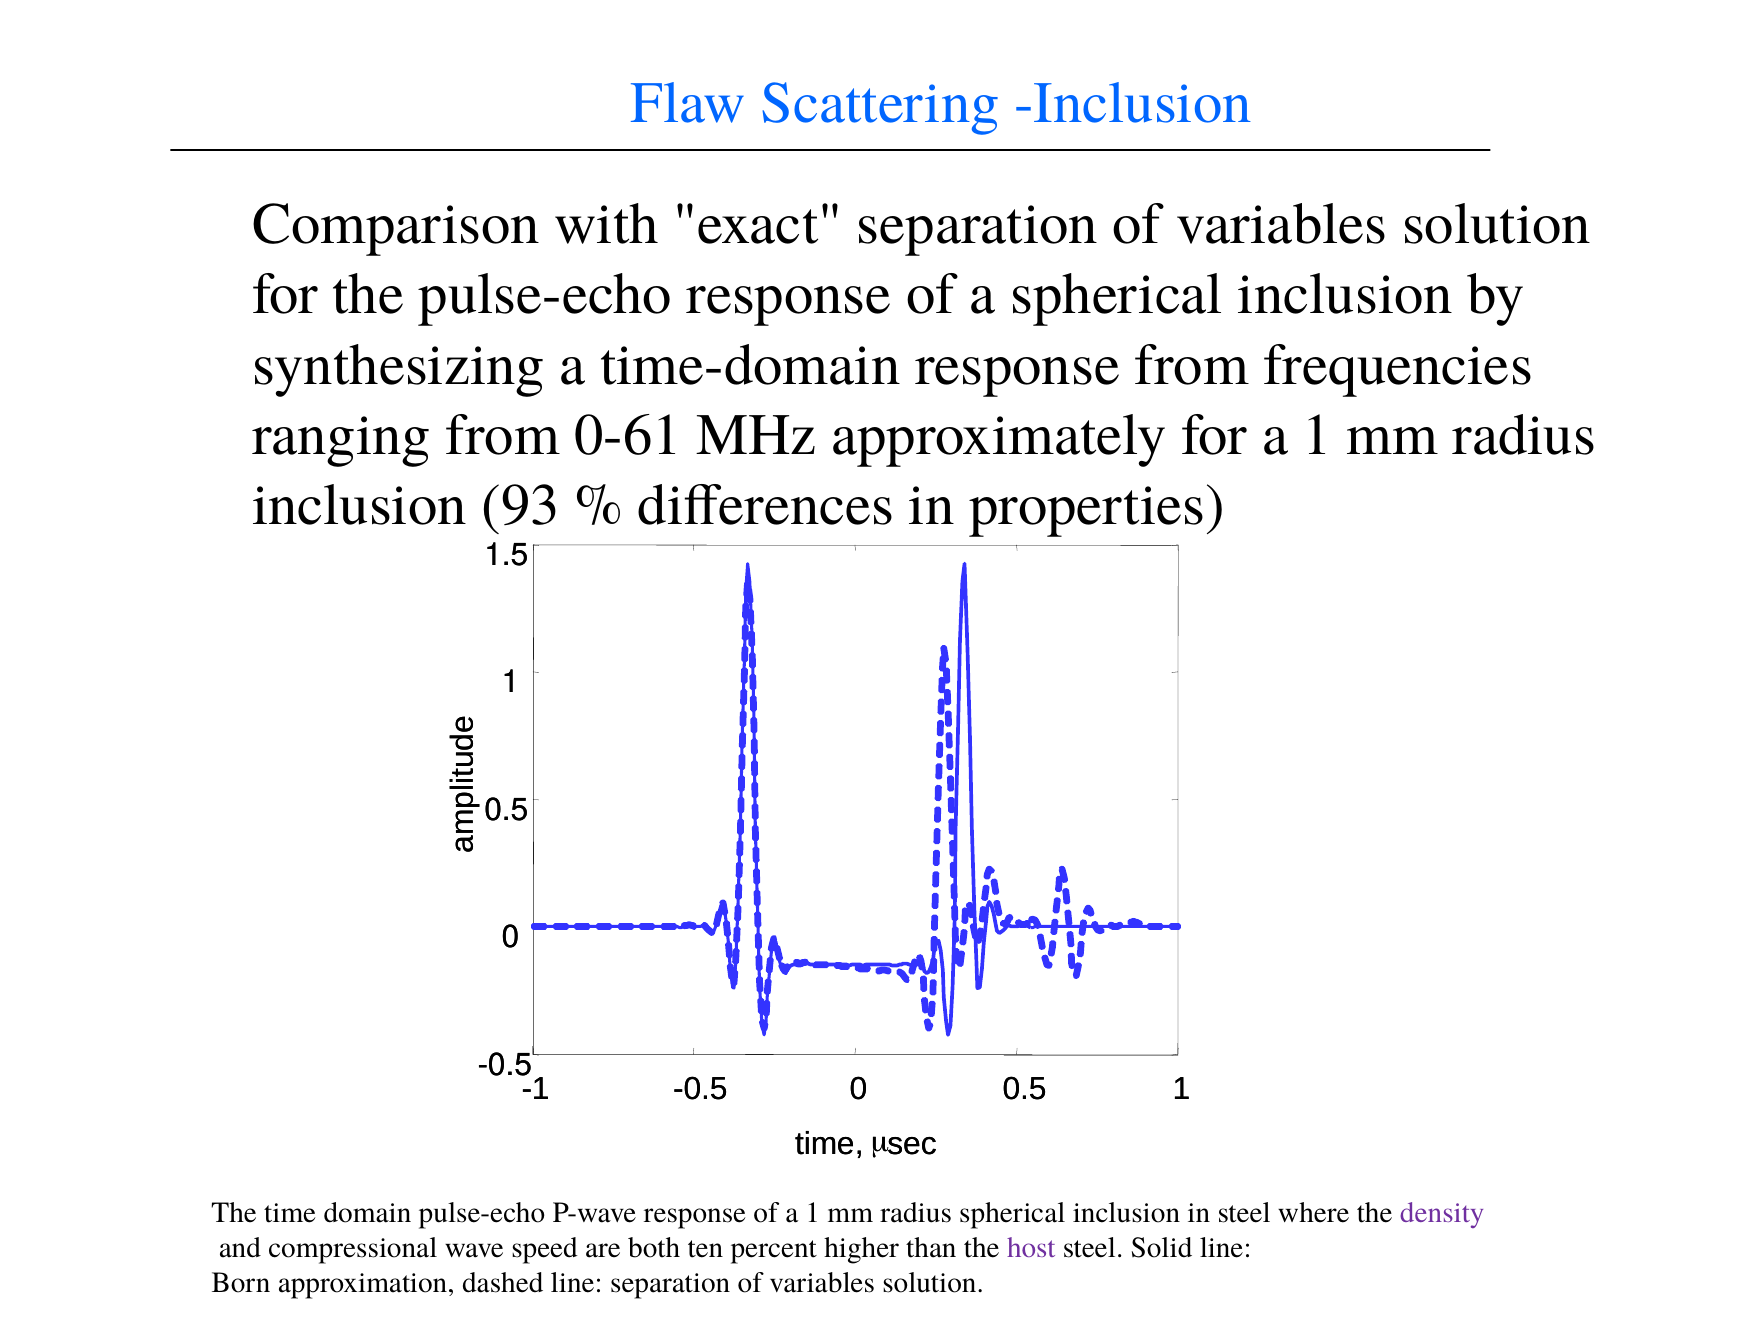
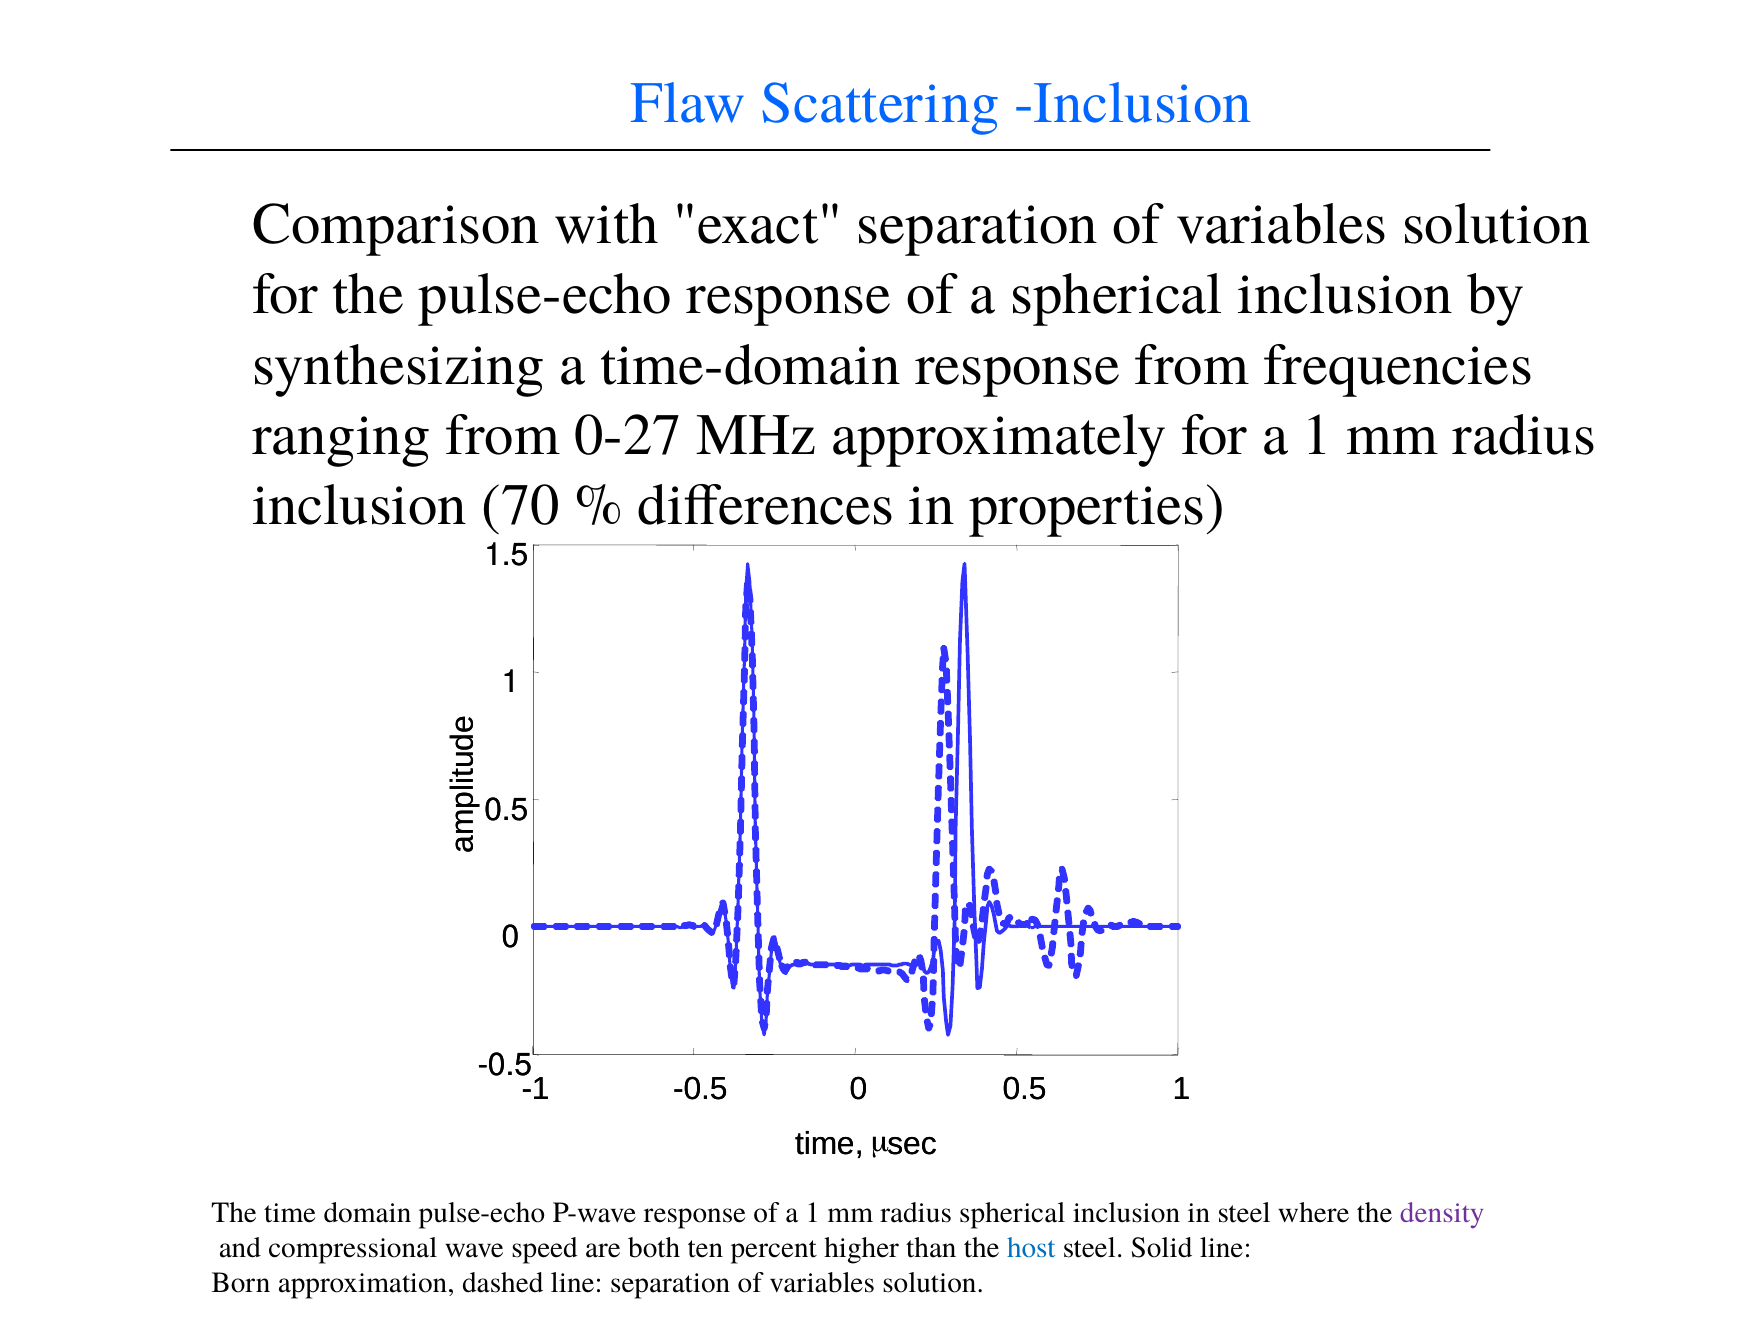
0-61: 0-61 -> 0-27
93: 93 -> 70
host colour: purple -> blue
